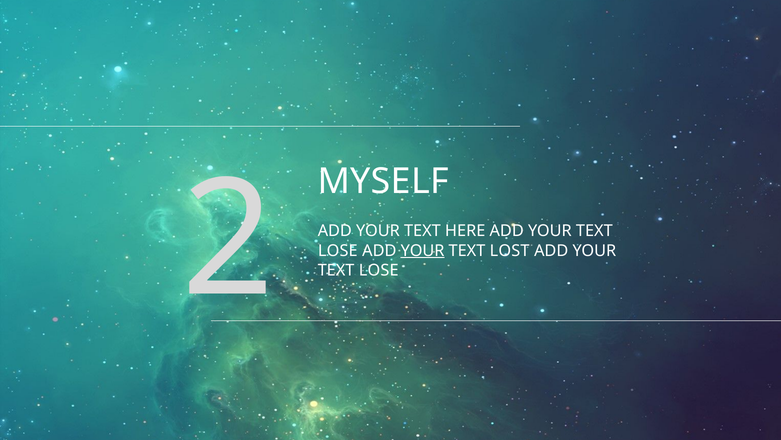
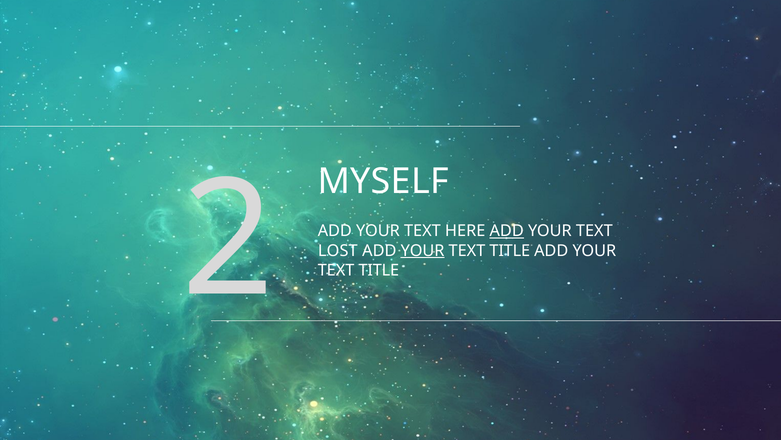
ADD at (507, 231) underline: none -> present
LOSE at (338, 250): LOSE -> LOST
LOST at (510, 250): LOST -> TITLE
LOSE at (379, 270): LOSE -> TITLE
